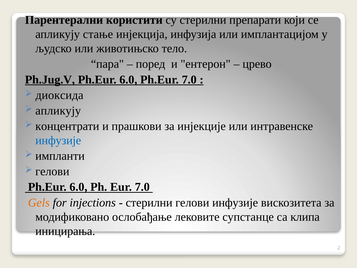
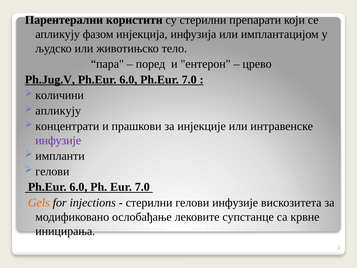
стање: стање -> фазом
диоксида: диоксида -> количини
инфузије at (58, 140) colour: blue -> purple
клипа: клипа -> крвне
